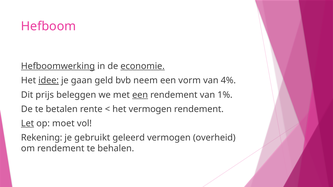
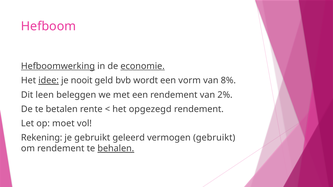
gaan: gaan -> nooit
neem: neem -> wordt
4%: 4% -> 8%
prijs: prijs -> leen
een at (140, 95) underline: present -> none
1%: 1% -> 2%
het vermogen: vermogen -> opgezegd
Let underline: present -> none
vermogen overheid: overheid -> gebruikt
behalen underline: none -> present
